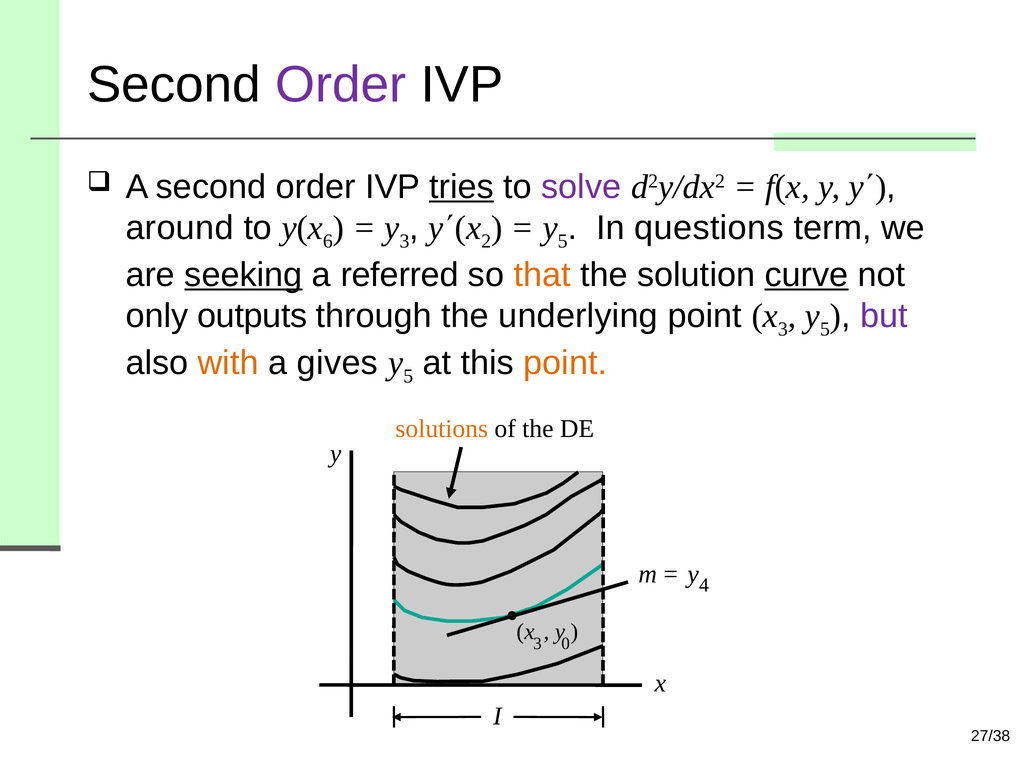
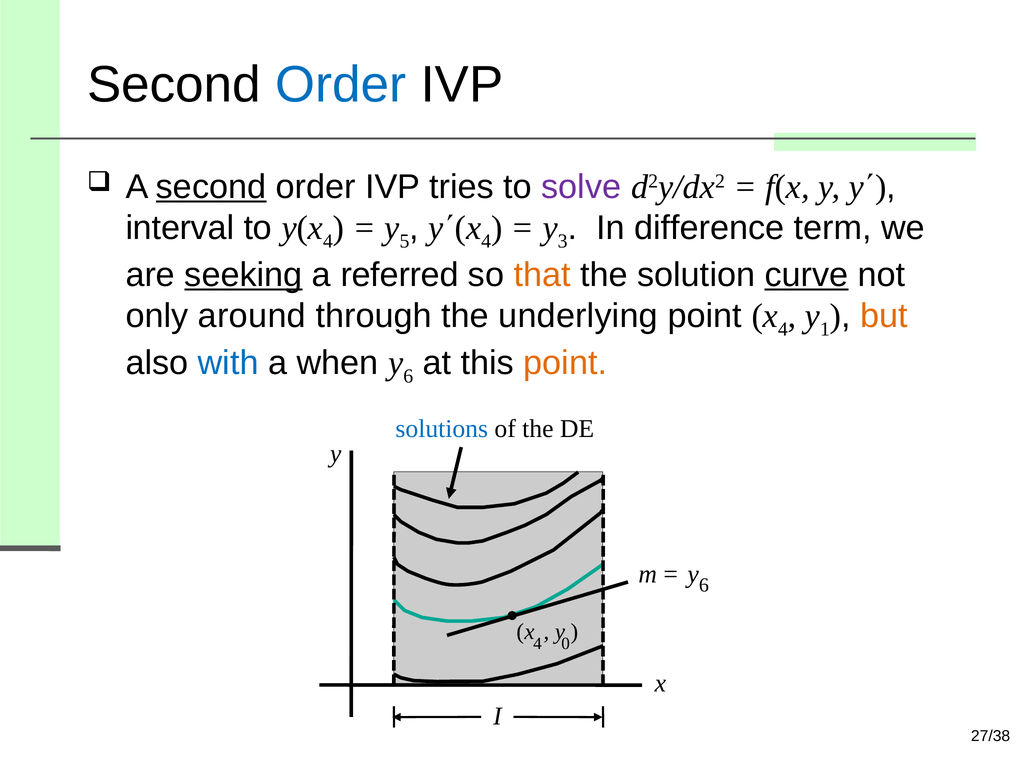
Order at (341, 85) colour: purple -> blue
second at (211, 187) underline: none -> present
tries underline: present -> none
around: around -> interval
6 at (328, 241): 6 -> 4
y 3: 3 -> 5
2 at (486, 241): 2 -> 4
5 at (563, 241): 5 -> 3
questions: questions -> difference
outputs: outputs -> around
point x 3: 3 -> 4
5 at (825, 329): 5 -> 1
but colour: purple -> orange
with colour: orange -> blue
gives: gives -> when
5 at (408, 376): 5 -> 6
solutions colour: orange -> blue
4 at (704, 584): 4 -> 6
3 at (538, 643): 3 -> 4
